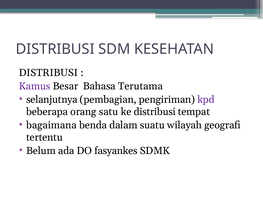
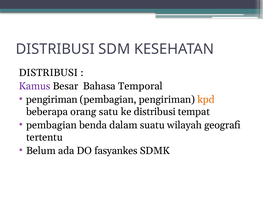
Terutama: Terutama -> Temporal
selanjutnya at (52, 100): selanjutnya -> pengiriman
kpd colour: purple -> orange
bagaimana at (51, 125): bagaimana -> pembagian
